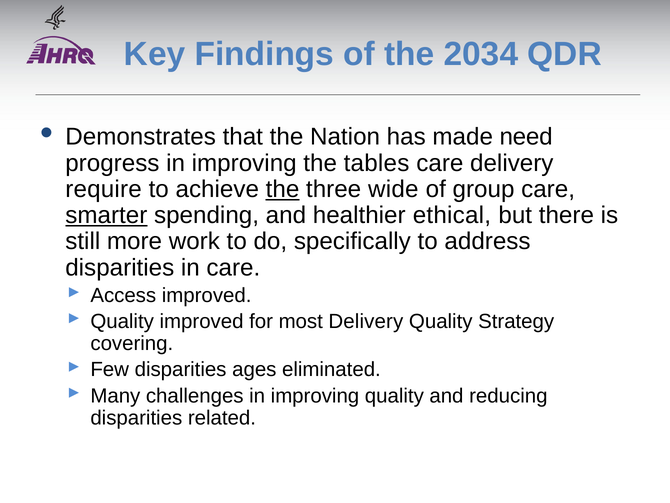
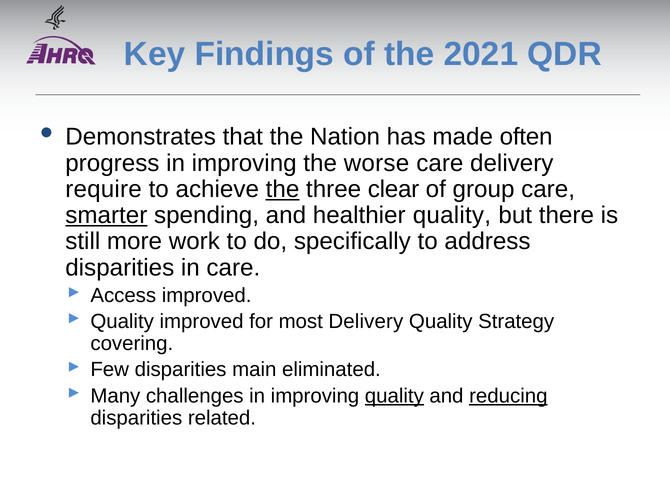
2034: 2034 -> 2021
need: need -> often
tables: tables -> worse
wide: wide -> clear
healthier ethical: ethical -> quality
ages: ages -> main
quality at (394, 395) underline: none -> present
reducing underline: none -> present
